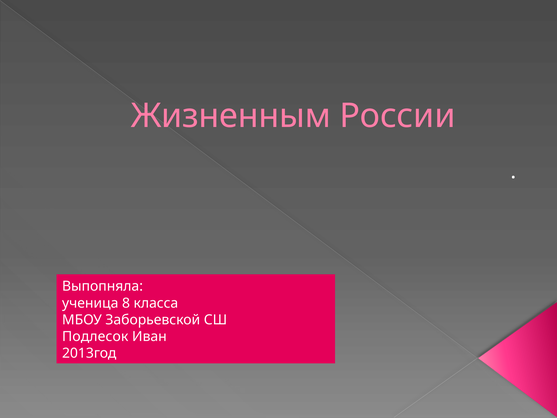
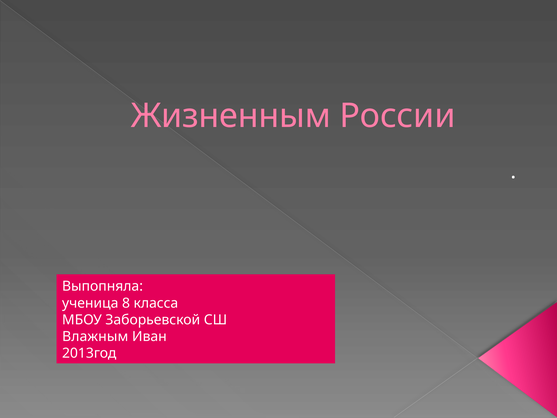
Подлесок: Подлесок -> Влажным
